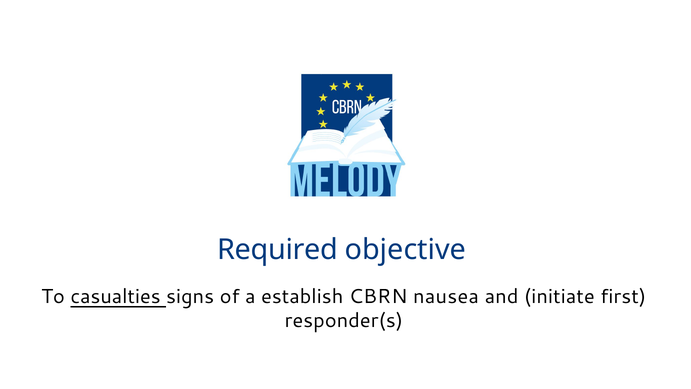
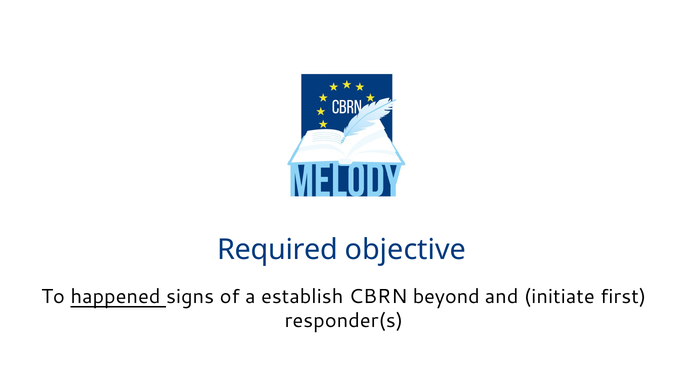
casualties: casualties -> happened
nausea: nausea -> beyond
